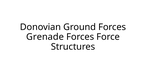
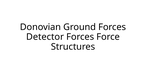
Grenade: Grenade -> Detector
